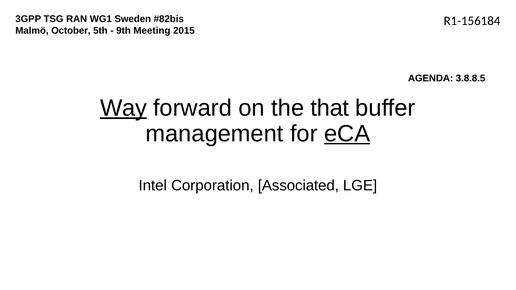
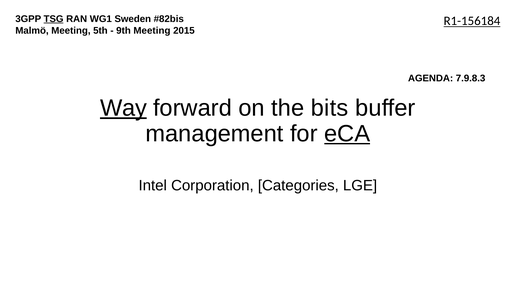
TSG underline: none -> present
R1-156184 underline: none -> present
Malmö October: October -> Meeting
3.8.8.5: 3.8.8.5 -> 7.9.8.3
that: that -> bits
Associated: Associated -> Categories
